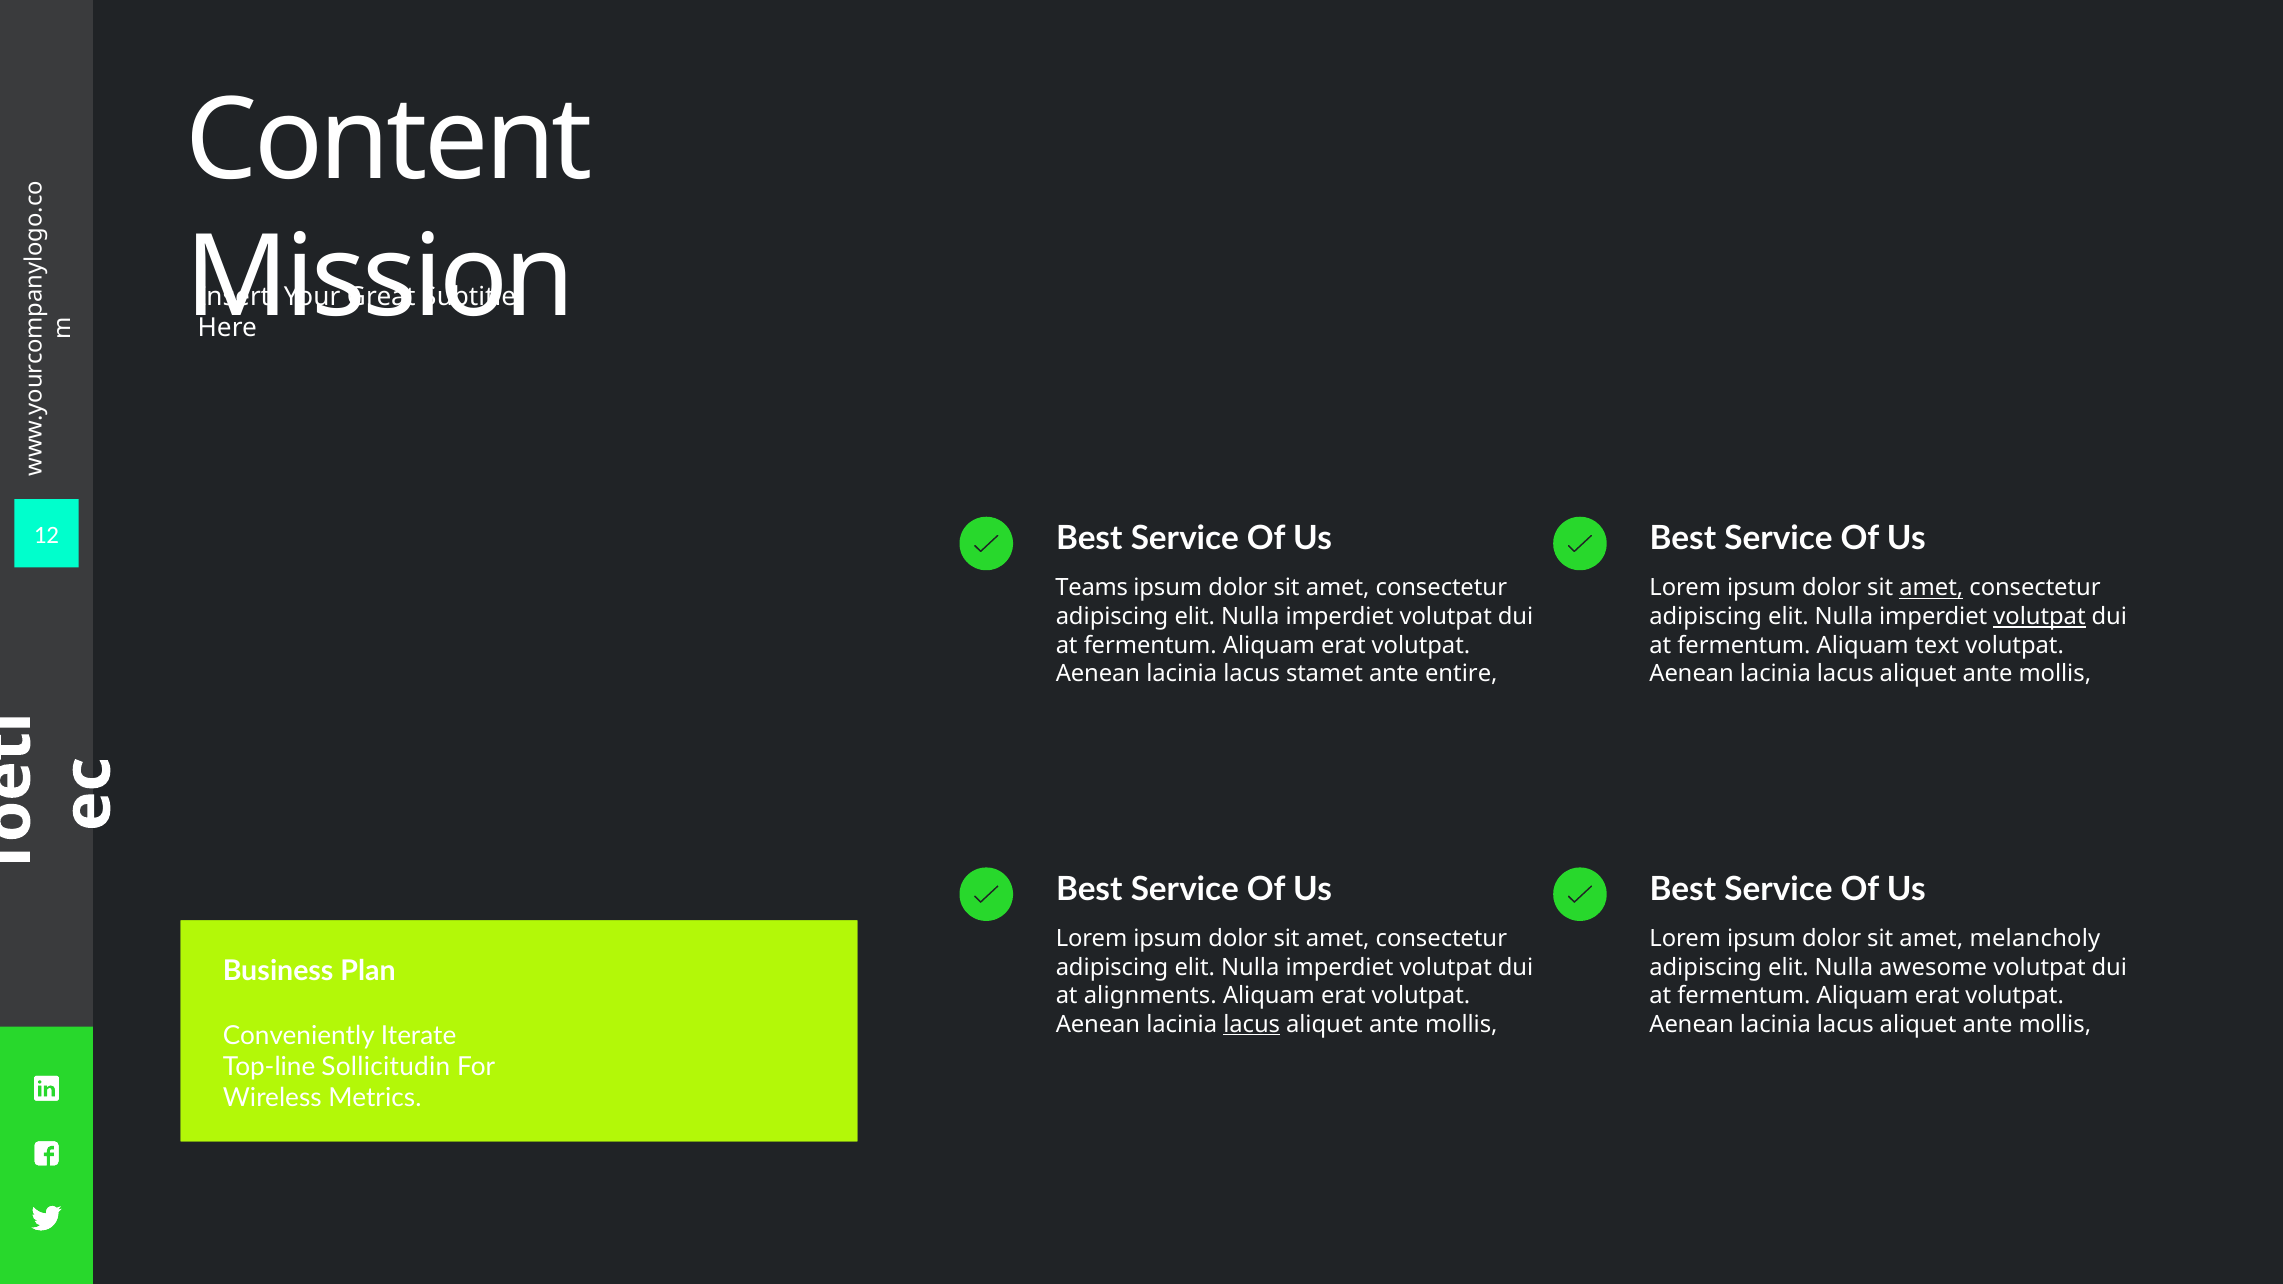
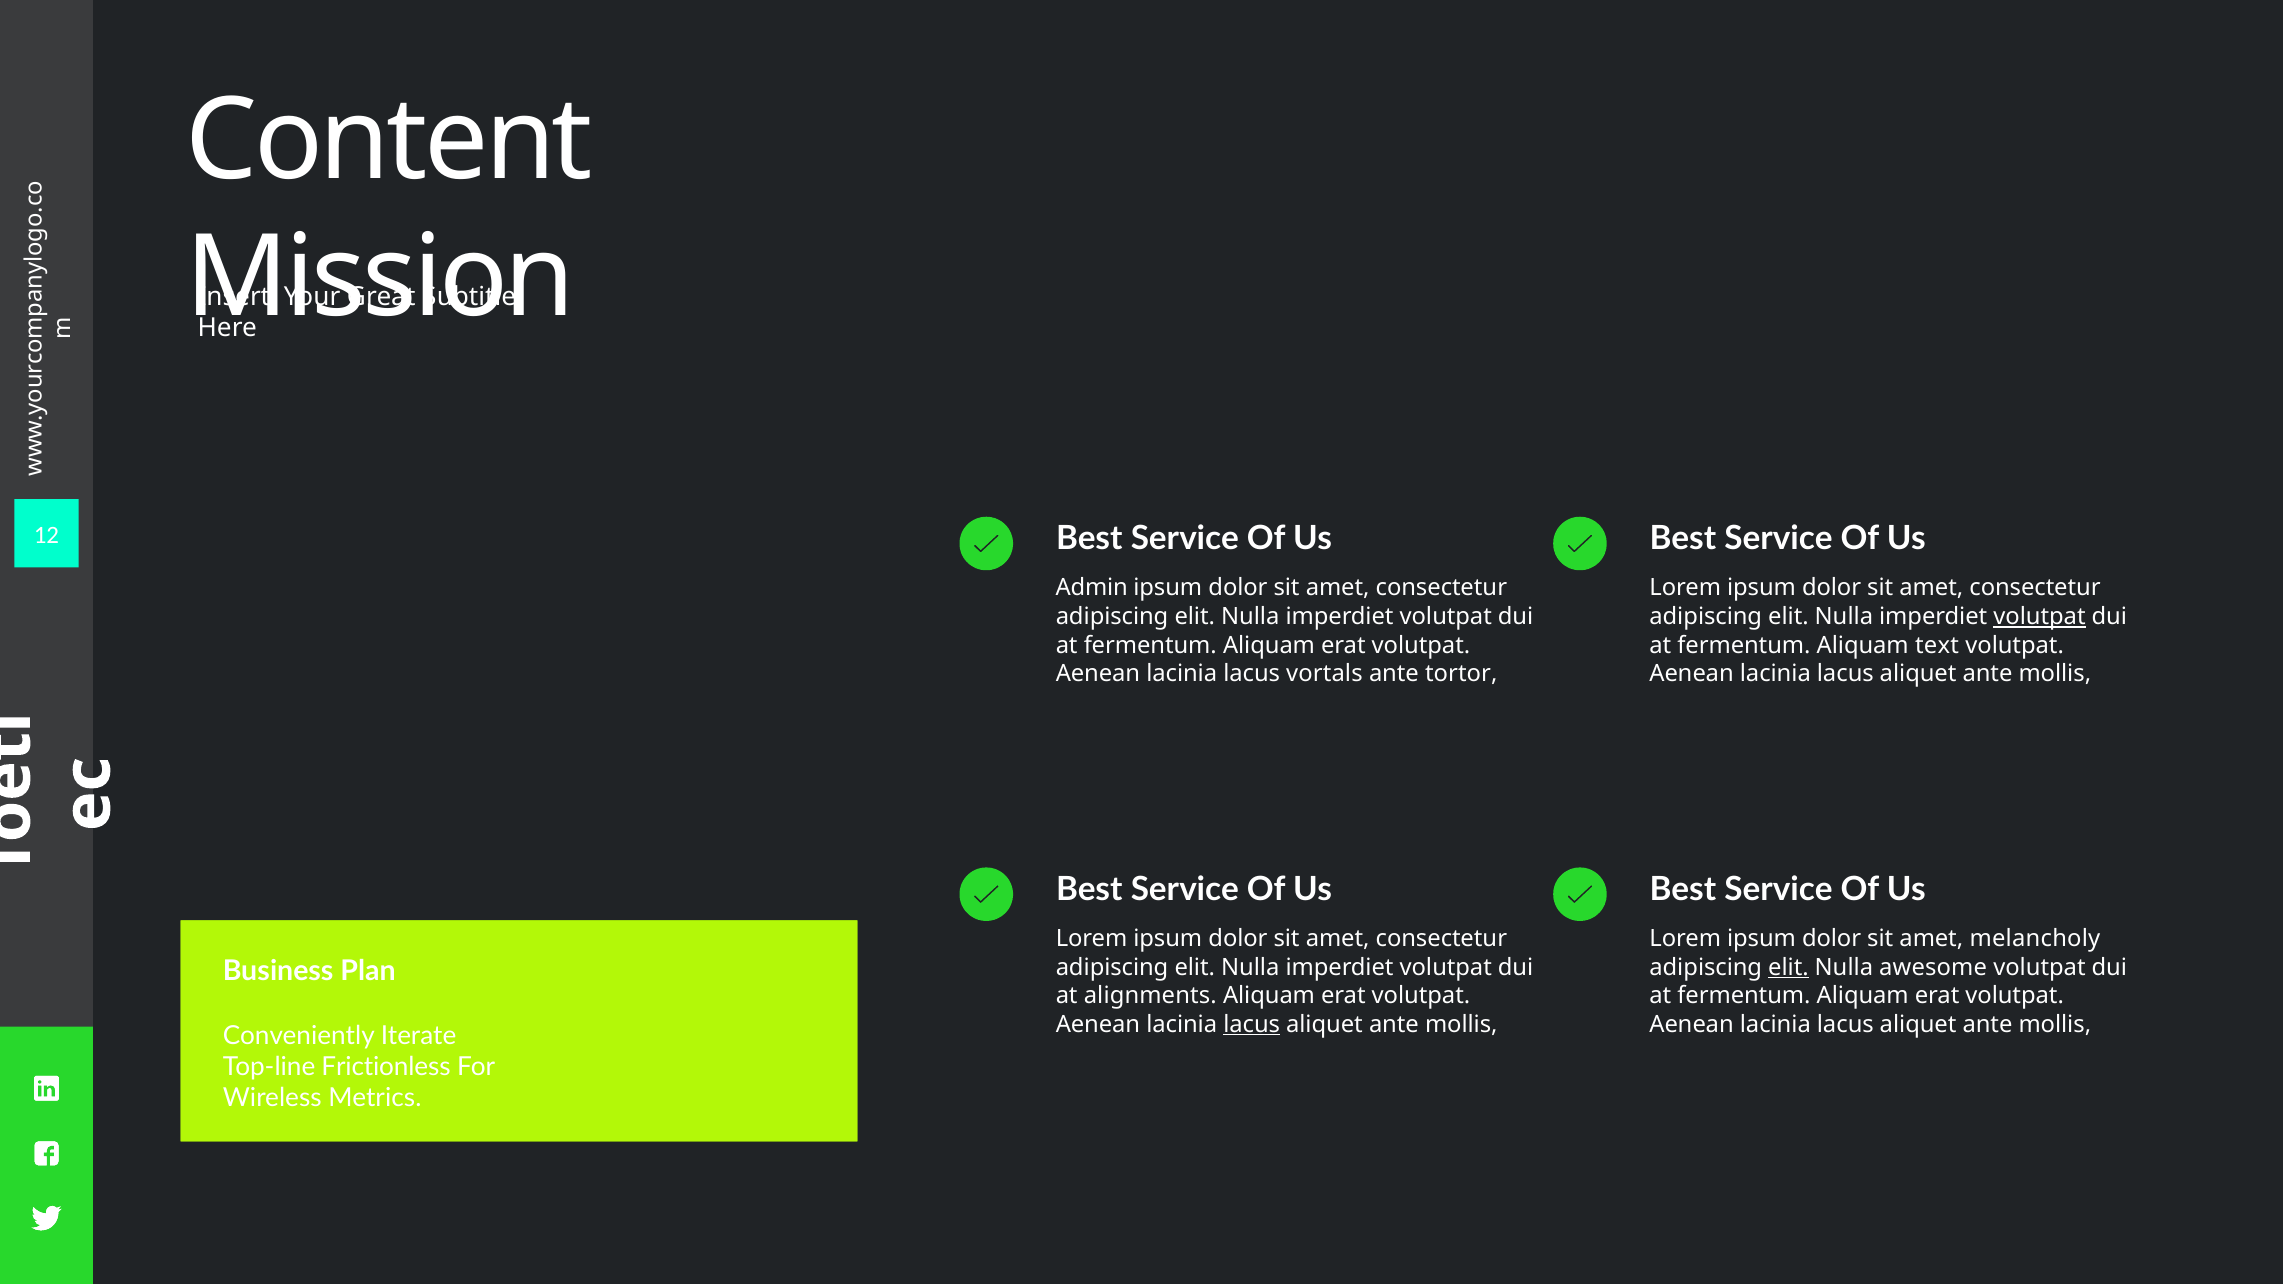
Teams: Teams -> Admin
amet at (1931, 588) underline: present -> none
stamet: stamet -> vortals
entire: entire -> tortor
elit at (1789, 968) underline: none -> present
Sollicitudin: Sollicitudin -> Frictionless
